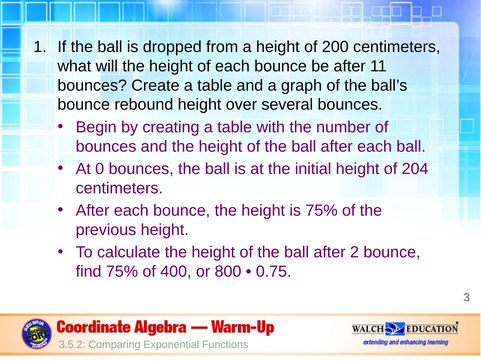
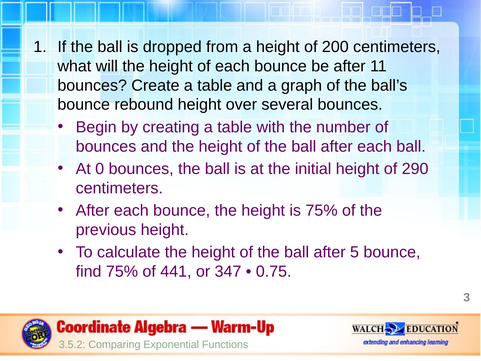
204: 204 -> 290
2: 2 -> 5
400: 400 -> 441
800: 800 -> 347
